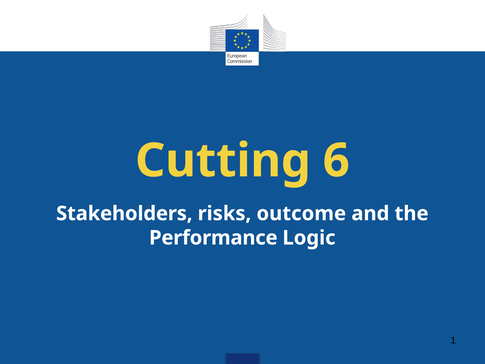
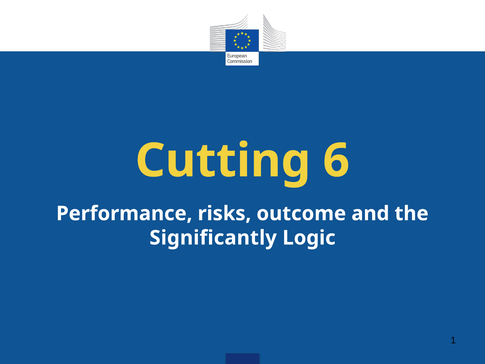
Stakeholders: Stakeholders -> Performance
Performance: Performance -> Significantly
